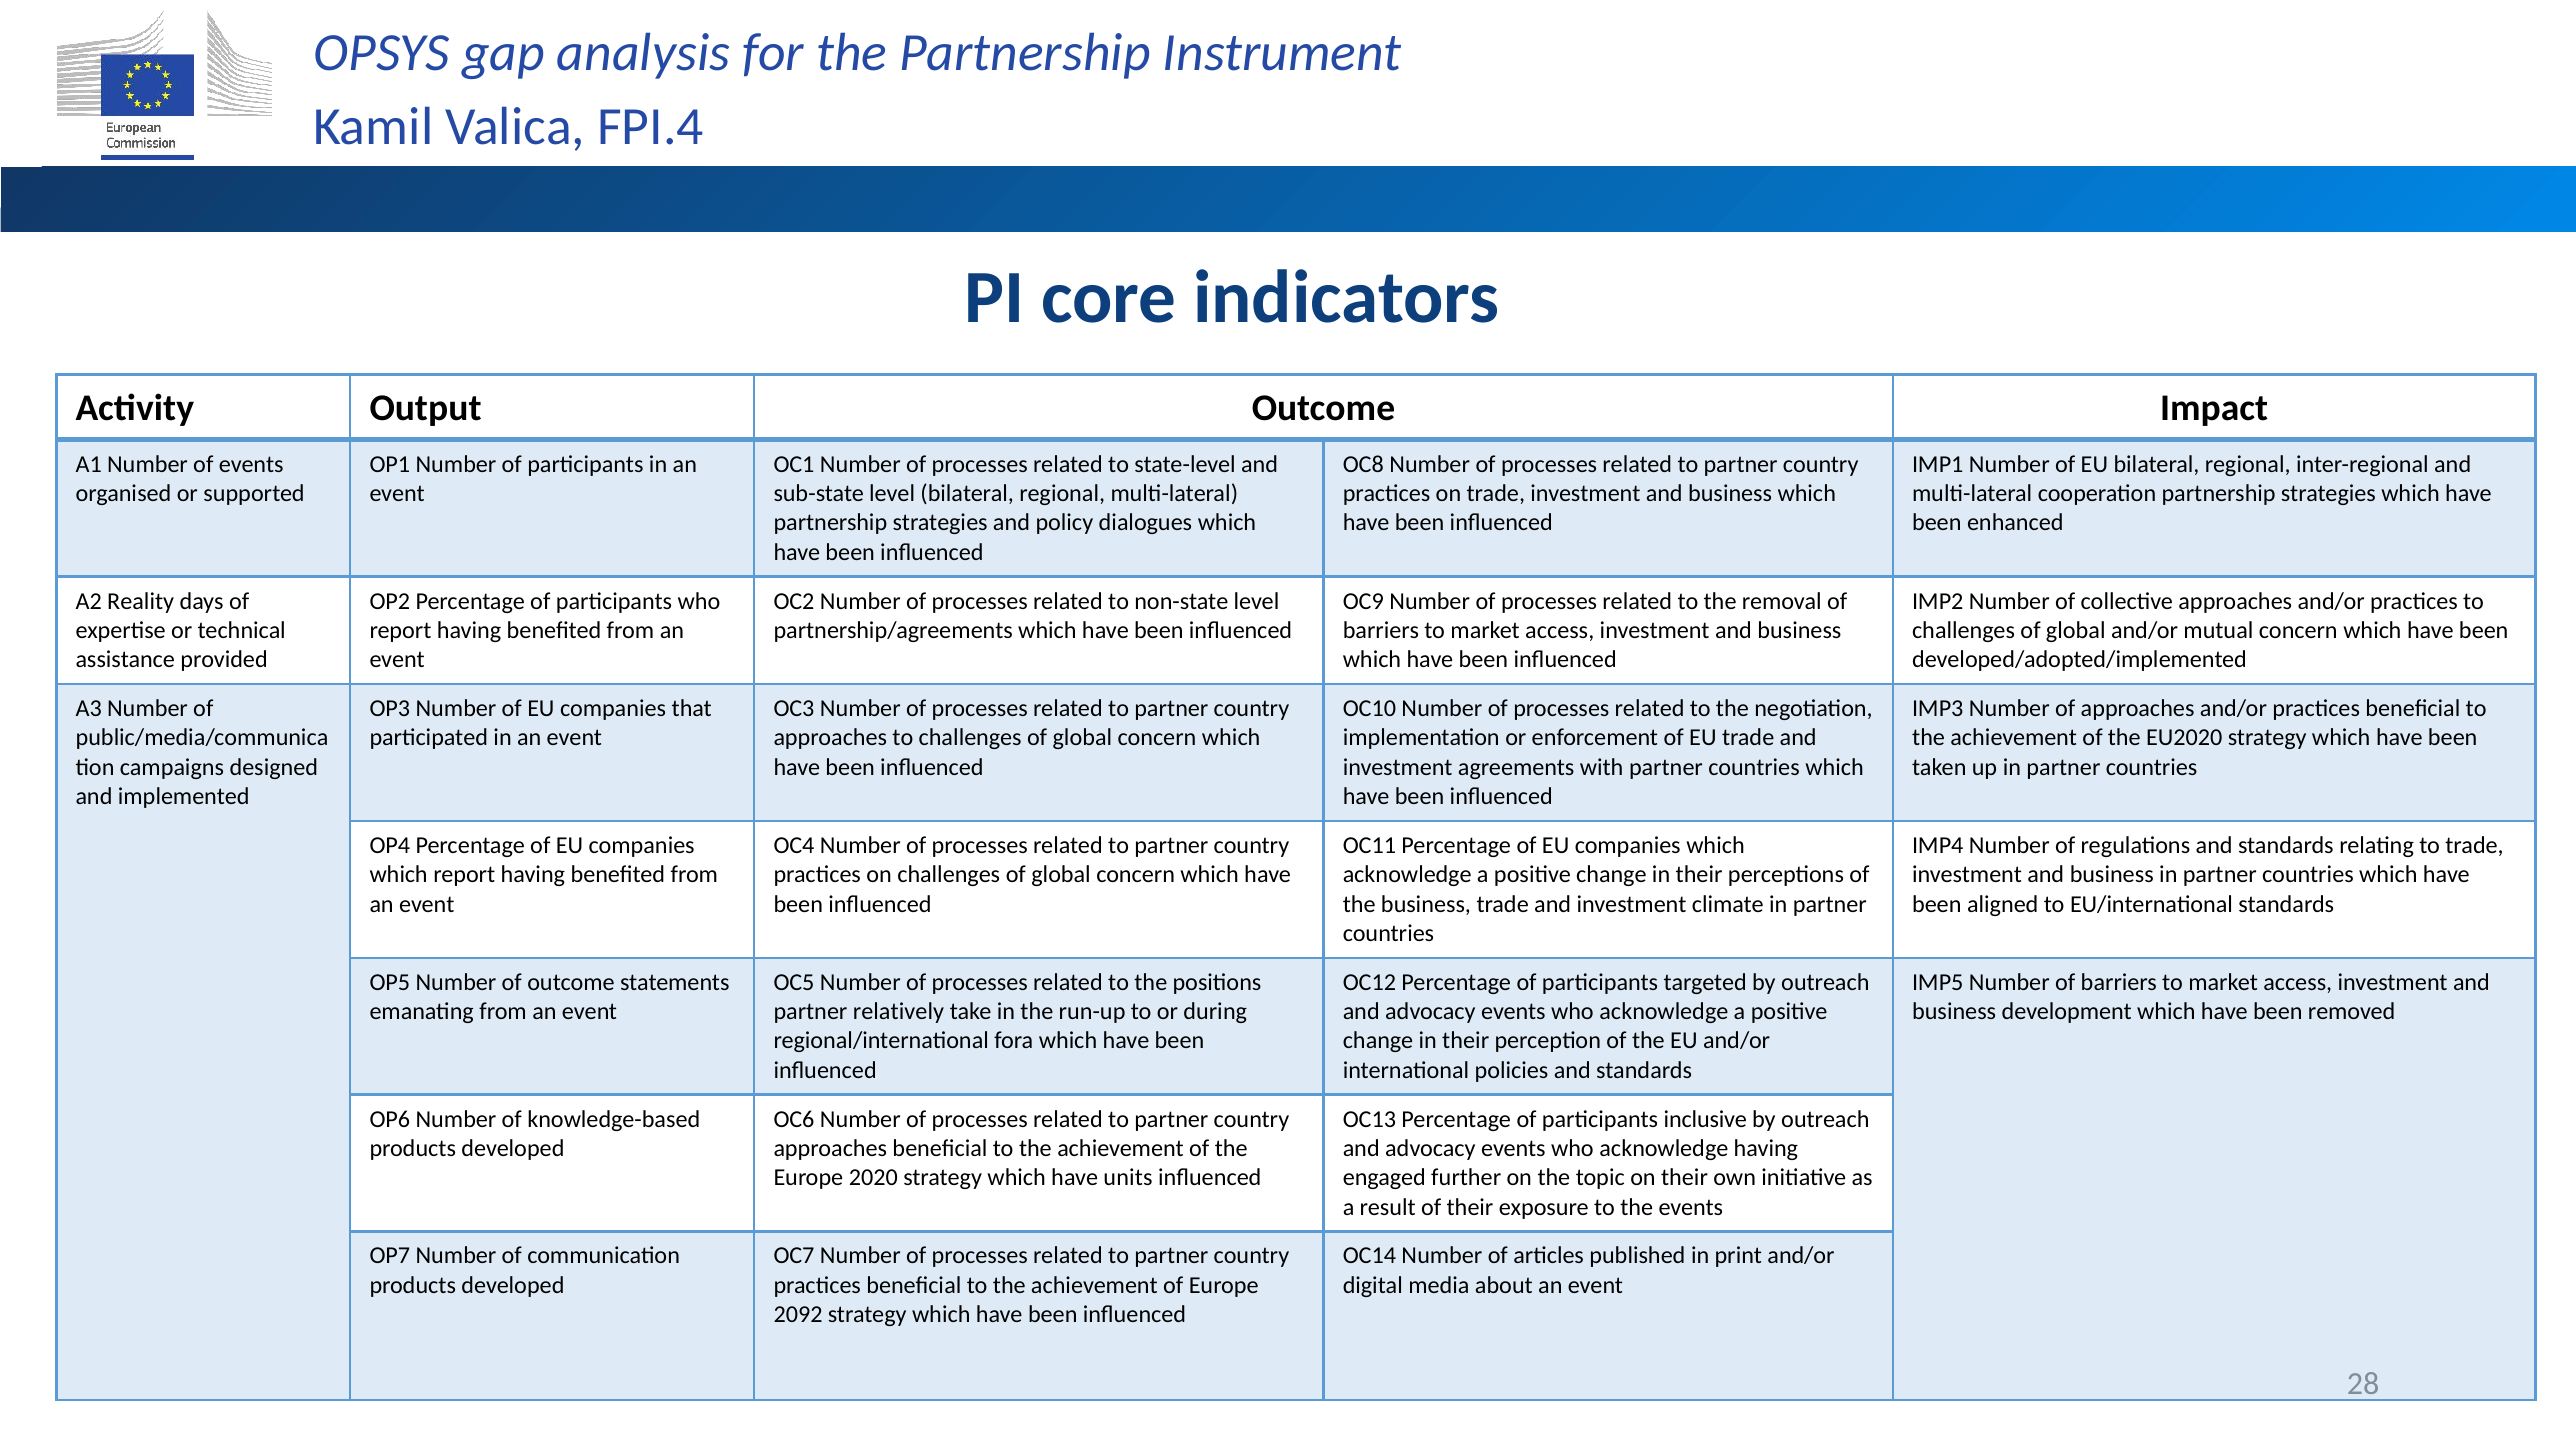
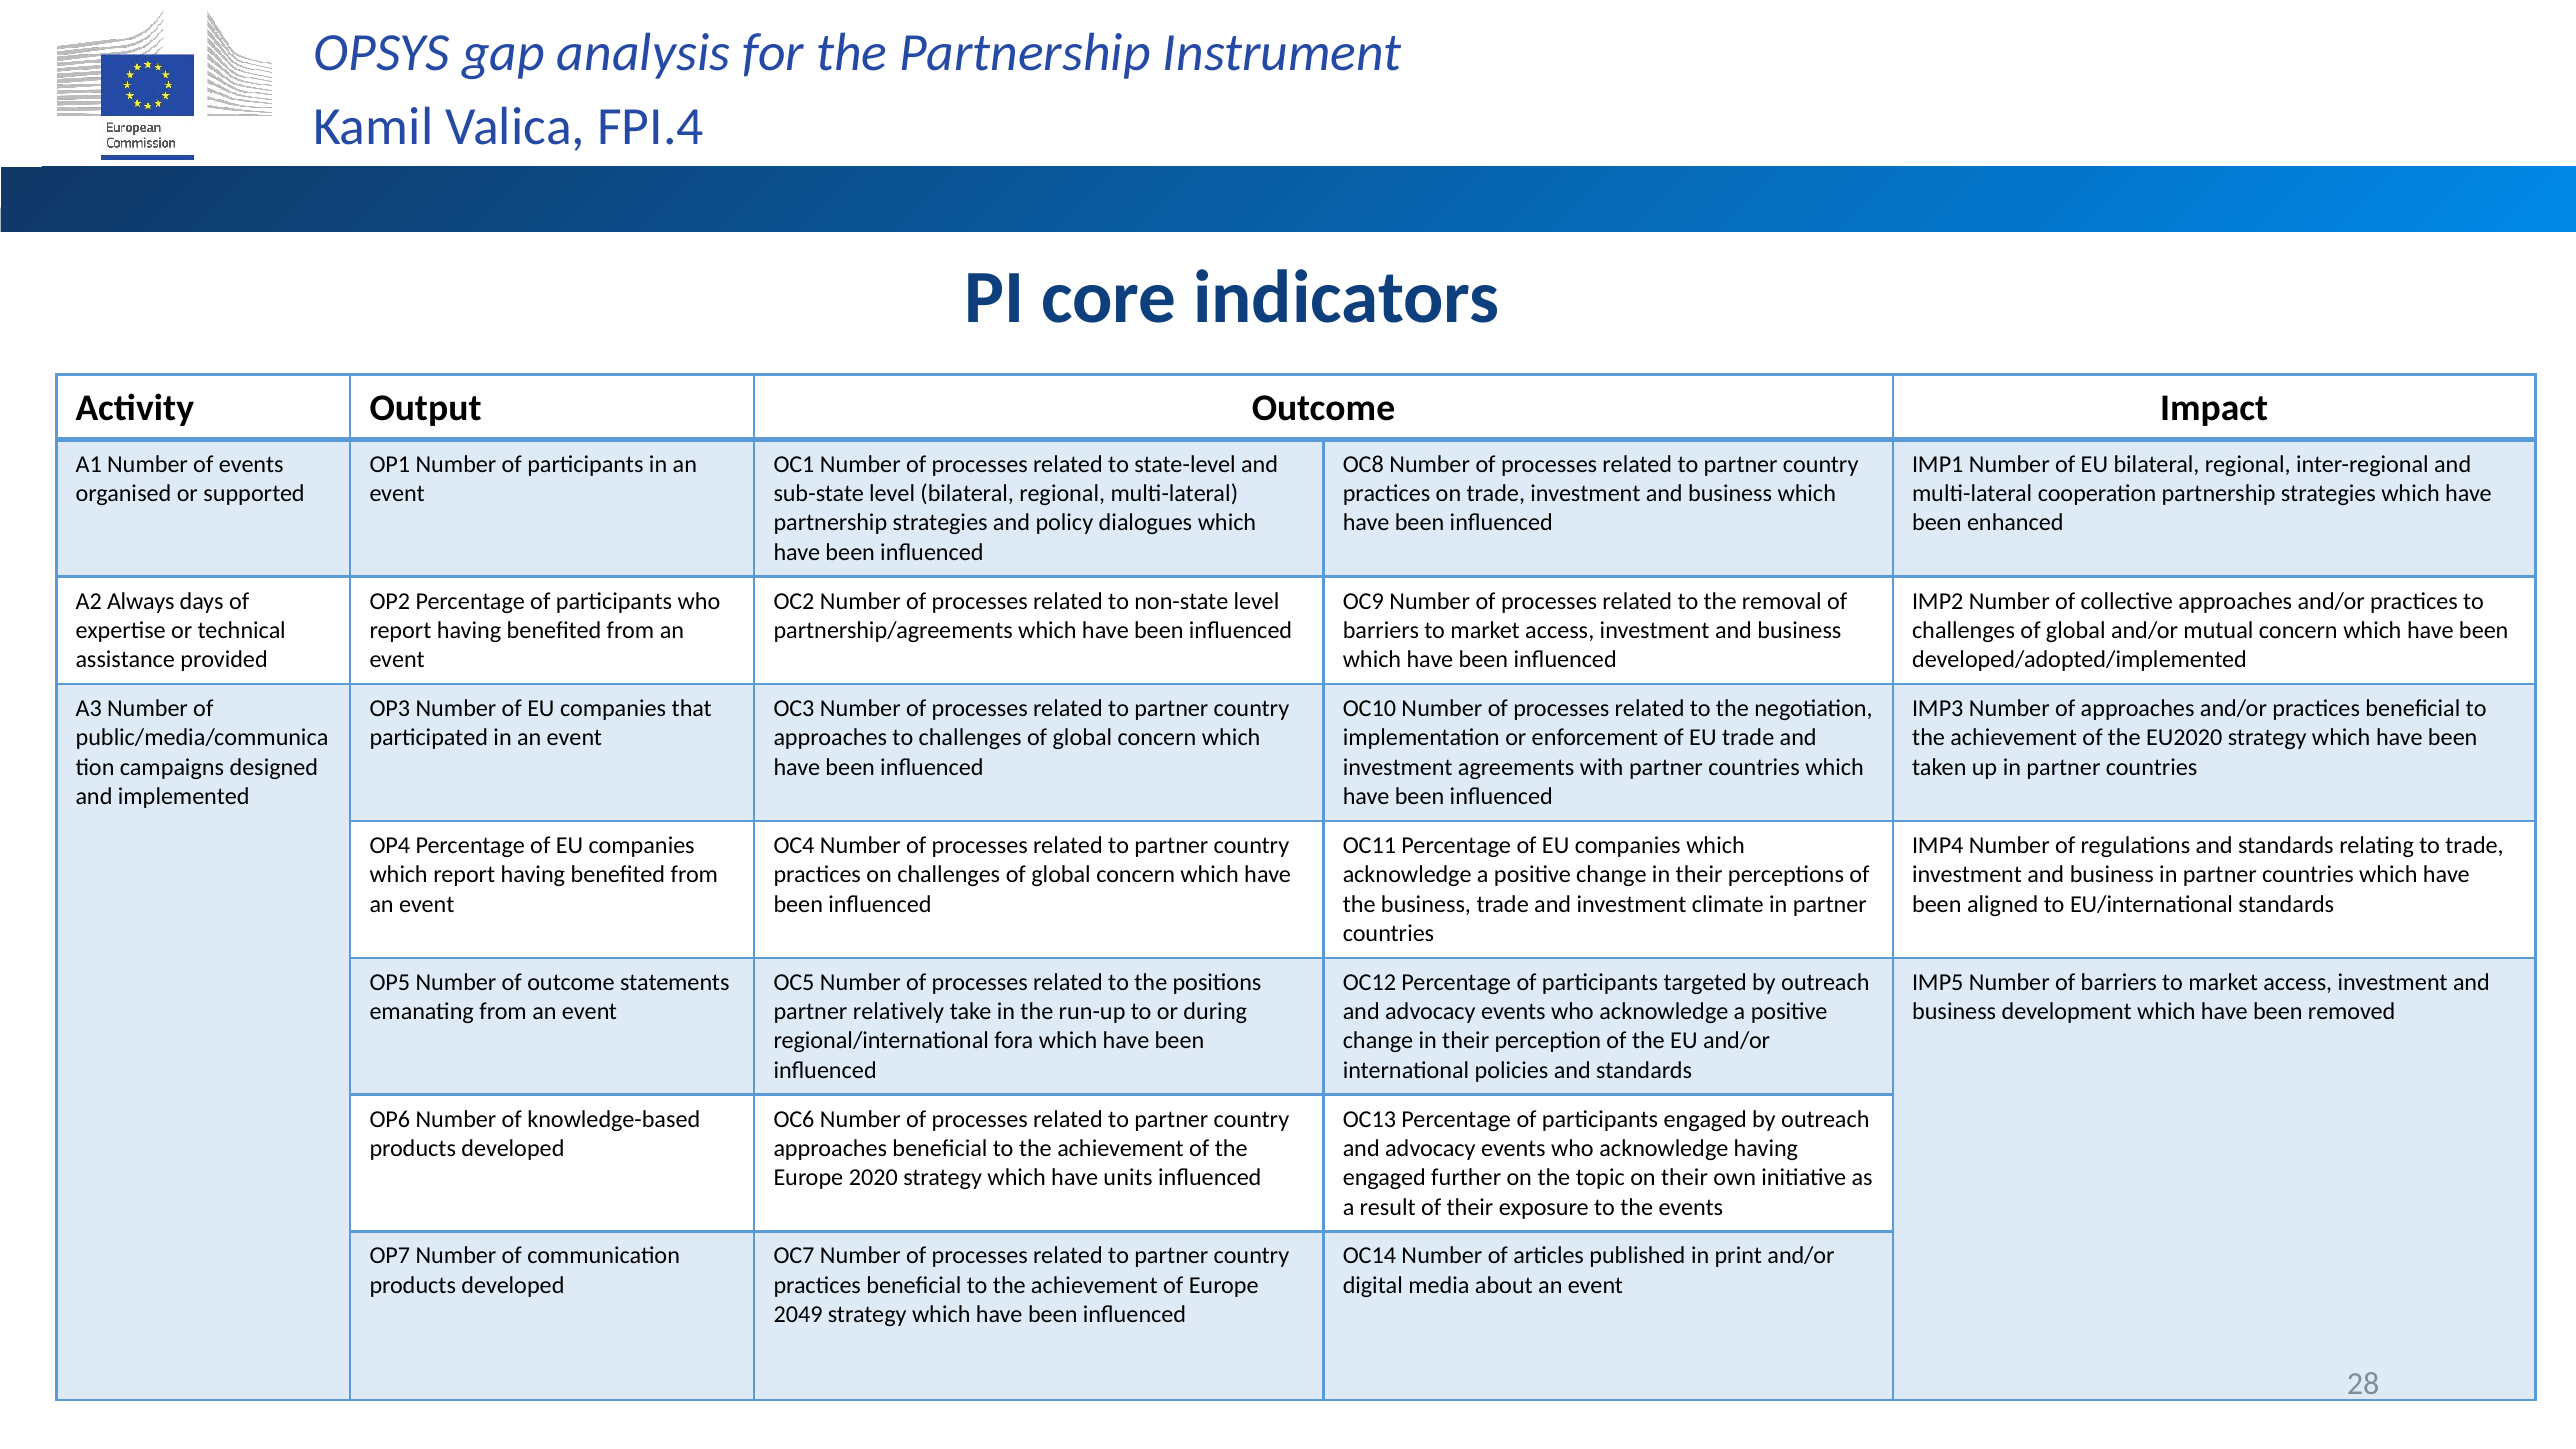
Reality: Reality -> Always
participants inclusive: inclusive -> engaged
2092: 2092 -> 2049
